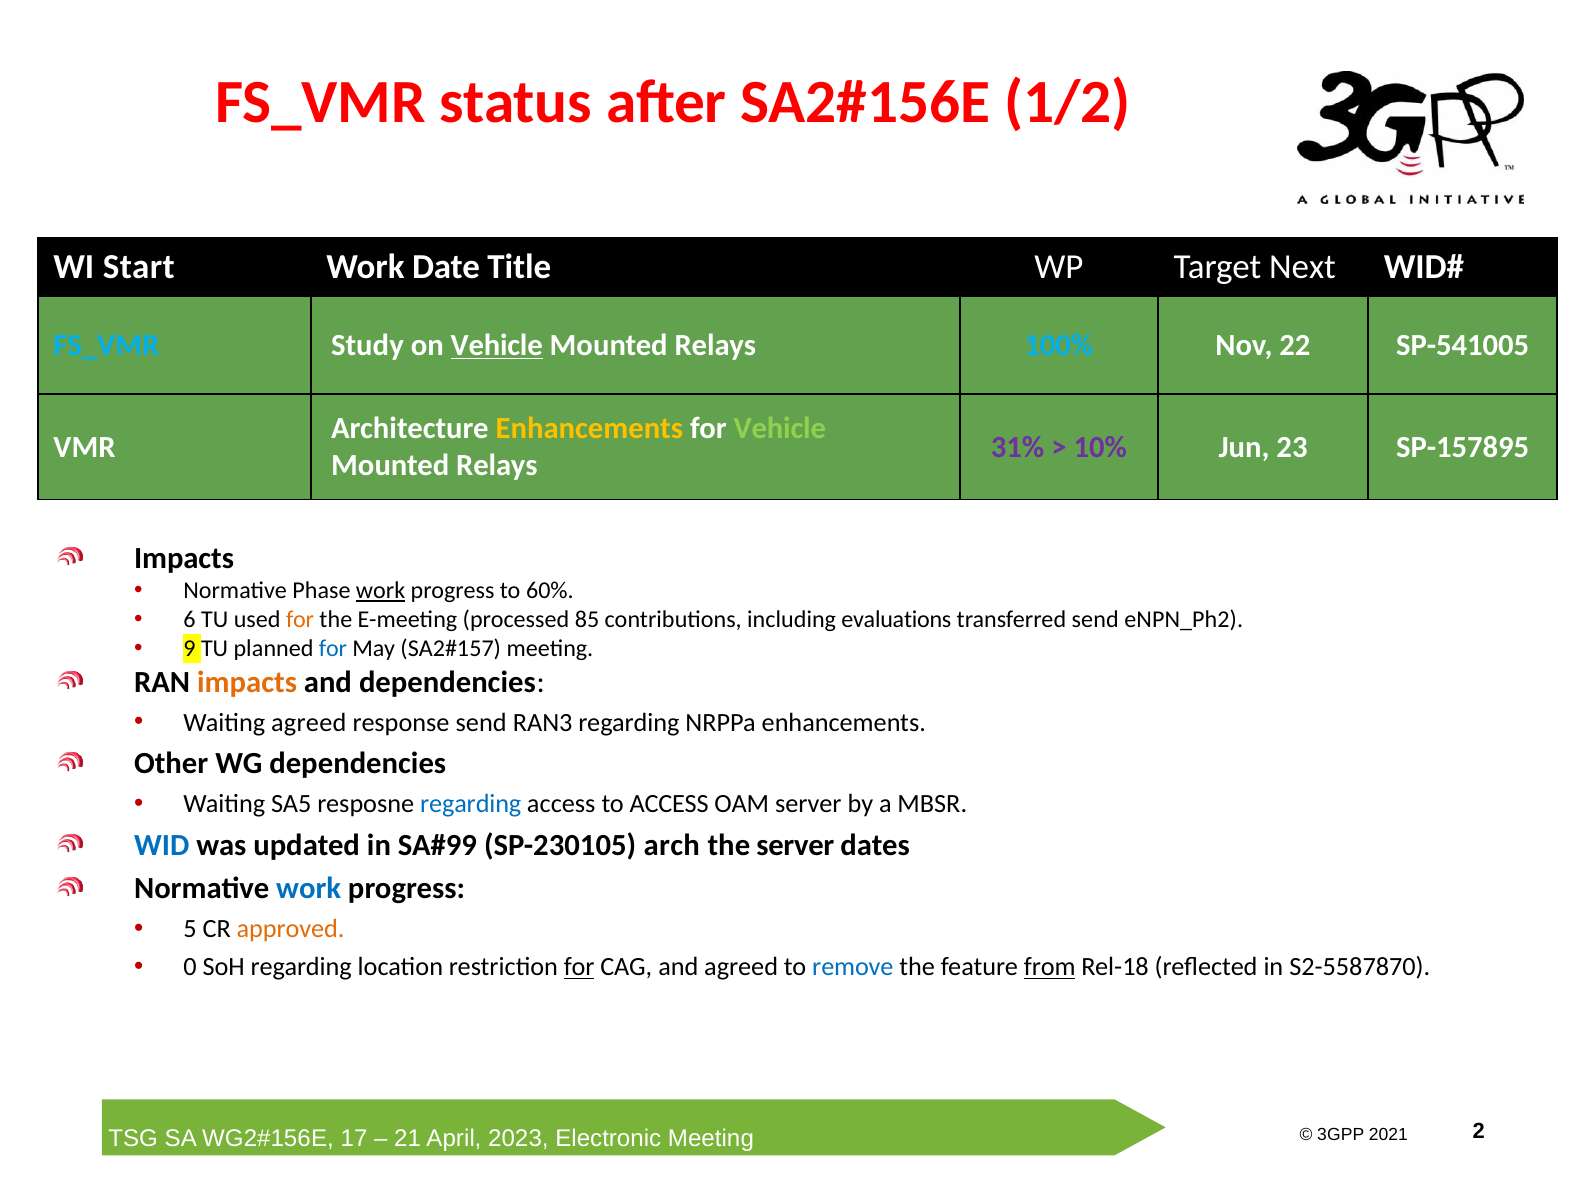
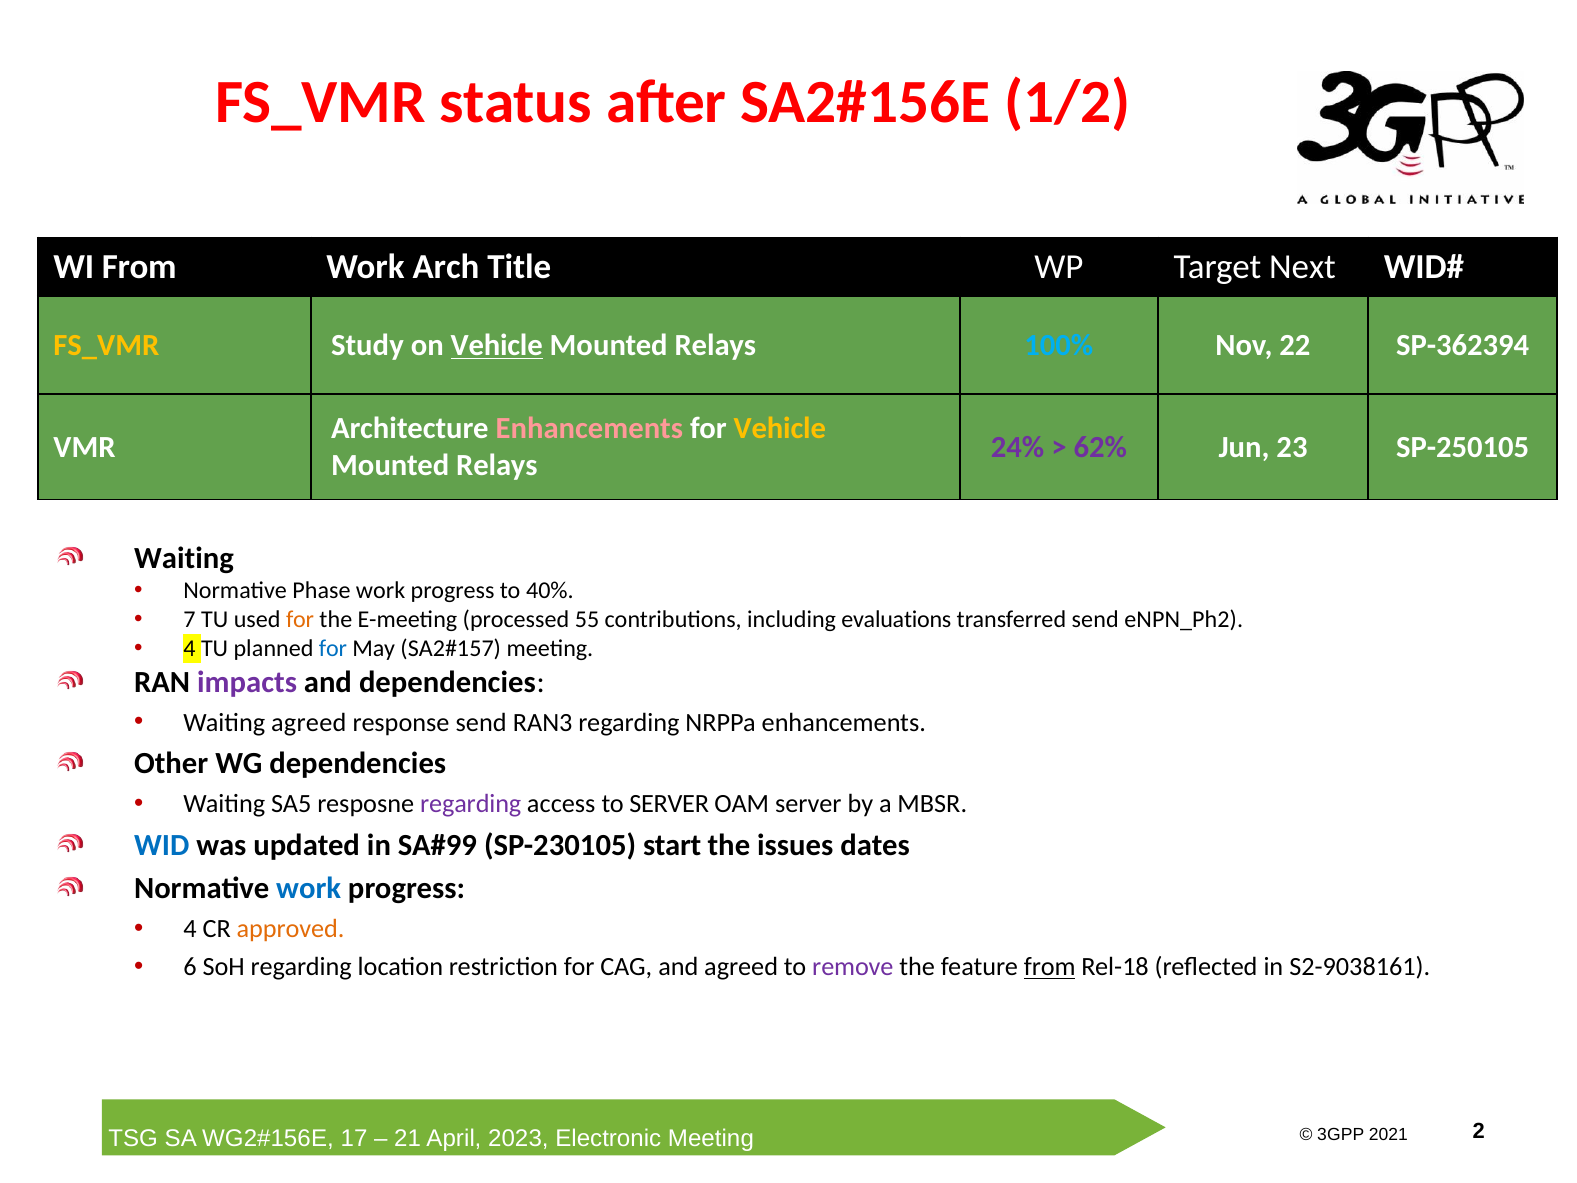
WI Start: Start -> From
Date: Date -> Arch
FS_VMR at (106, 345) colour: light blue -> yellow
SP-541005: SP-541005 -> SP-362394
Enhancements at (589, 428) colour: yellow -> pink
Vehicle at (780, 428) colour: light green -> yellow
31%: 31% -> 24%
10%: 10% -> 62%
SP-157895: SP-157895 -> SP-250105
Impacts at (184, 558): Impacts -> Waiting
work at (381, 591) underline: present -> none
60%: 60% -> 40%
6: 6 -> 7
85: 85 -> 55
9 at (190, 649): 9 -> 4
impacts at (247, 682) colour: orange -> purple
regarding at (471, 804) colour: blue -> purple
to ACCESS: ACCESS -> SERVER
arch: arch -> start
the server: server -> issues
5 at (190, 929): 5 -> 4
0: 0 -> 6
for at (579, 967) underline: present -> none
remove colour: blue -> purple
S2-5587870: S2-5587870 -> S2-9038161
